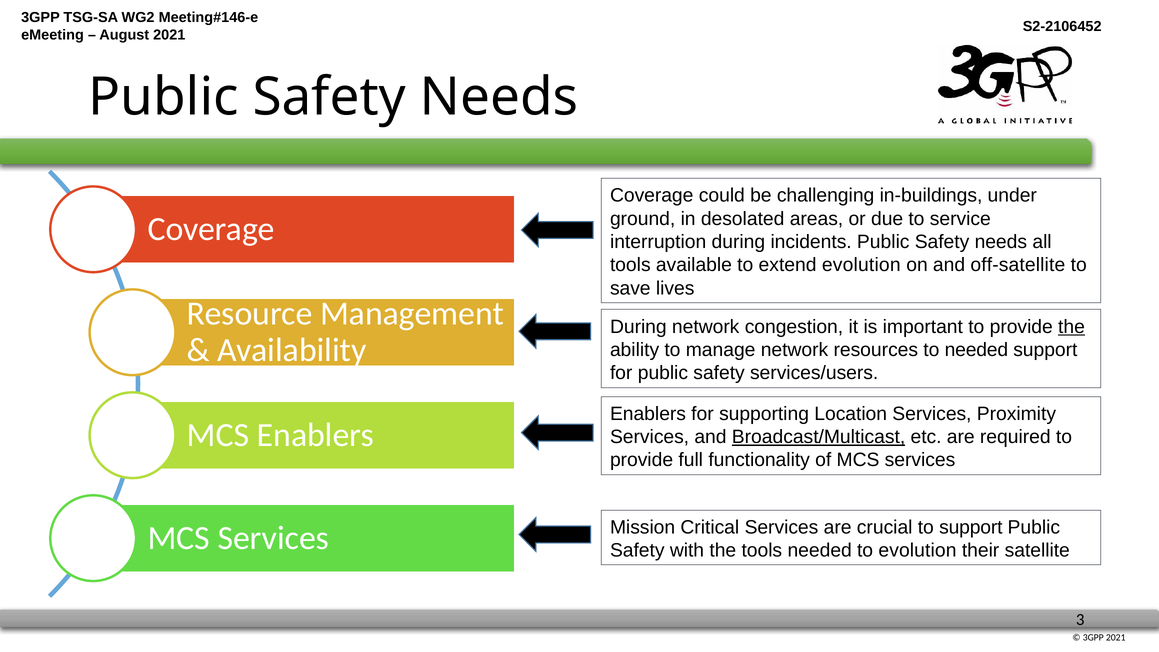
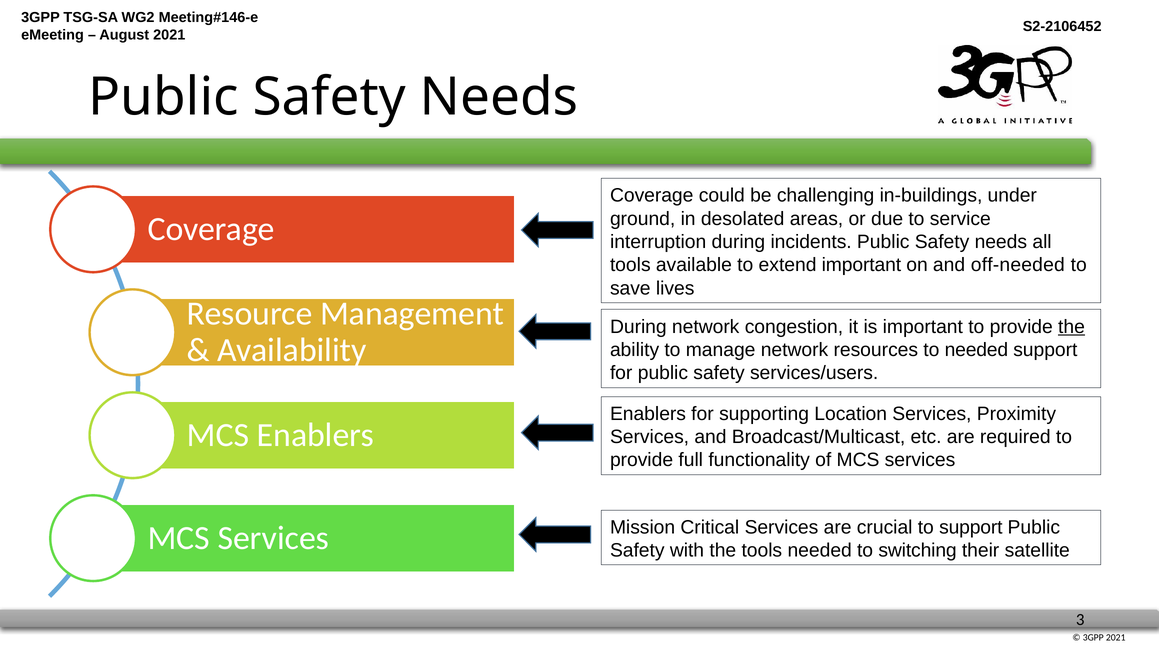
extend evolution: evolution -> important
off-satellite: off-satellite -> off-needed
Broadcast/Multicast underline: present -> none
to evolution: evolution -> switching
